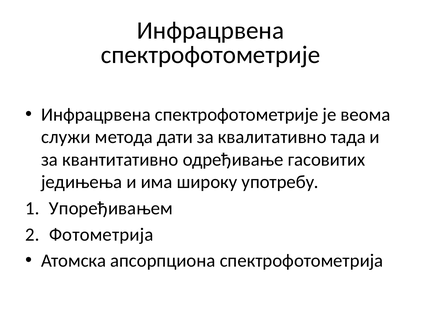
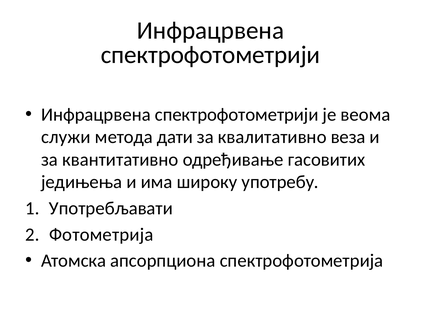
спектрофотометрије at (210, 55): спектрофотометрије -> спектрофотометрији
спектрофотометрије at (237, 115): спектрофотометрије -> спектрофотометрији
тада: тада -> веза
Упоређивањем: Упоређивањем -> Употребљавати
